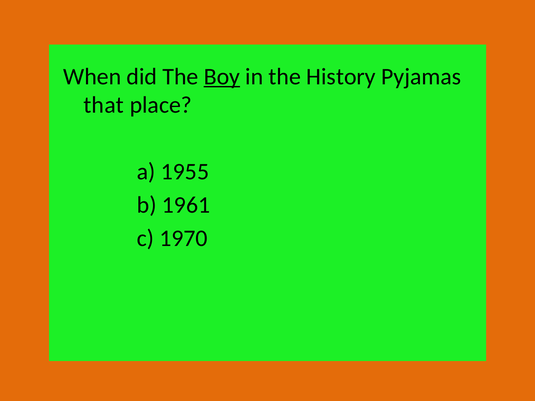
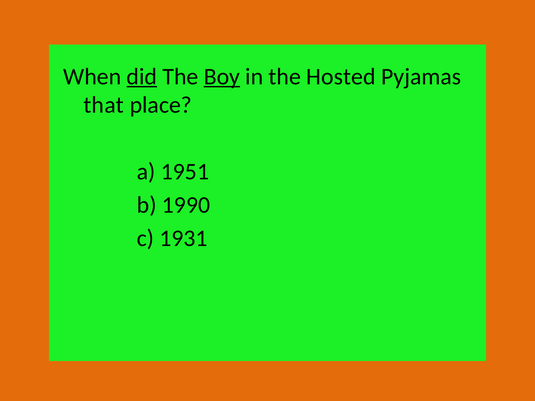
did underline: none -> present
History: History -> Hosted
1955: 1955 -> 1951
1961: 1961 -> 1990
1970: 1970 -> 1931
